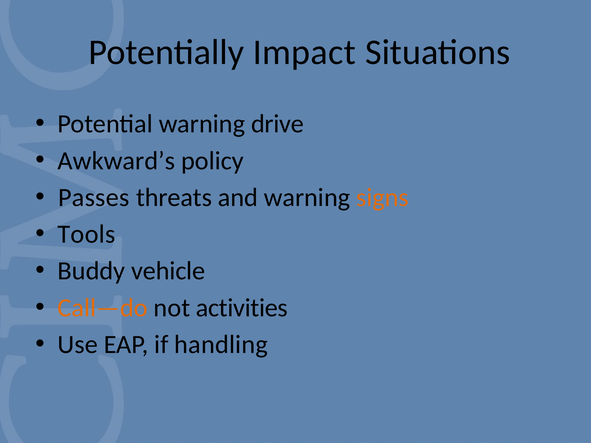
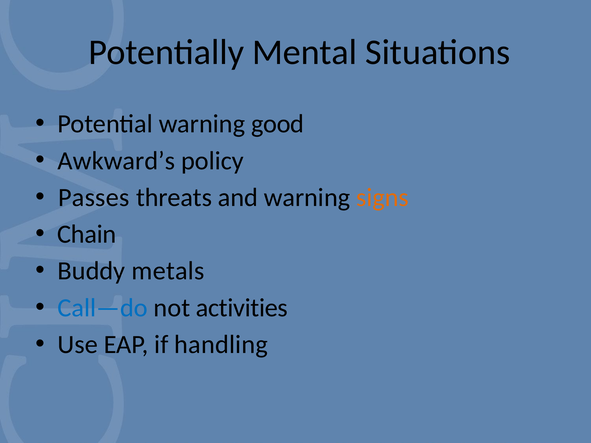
Impact: Impact -> Mental
drive: drive -> good
Tools: Tools -> Chain
vehicle: vehicle -> metals
Call—do colour: orange -> blue
